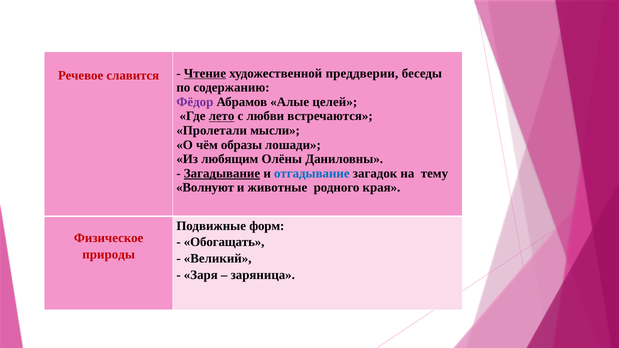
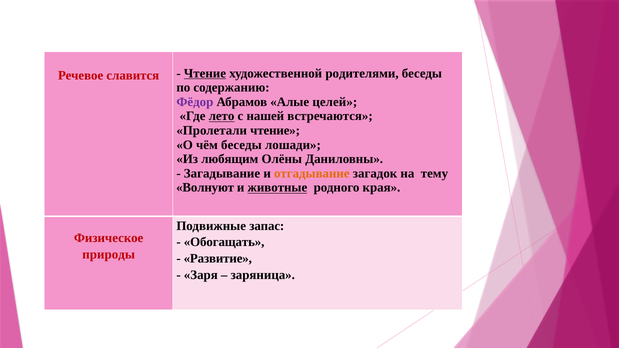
преддверии: преддверии -> родителями
любви: любви -> нашей
Пролетали мысли: мысли -> чтение
чём образы: образы -> беседы
Загадывание underline: present -> none
отгадывание colour: blue -> orange
животные underline: none -> present
форм: форм -> запас
Великий: Великий -> Развитие
